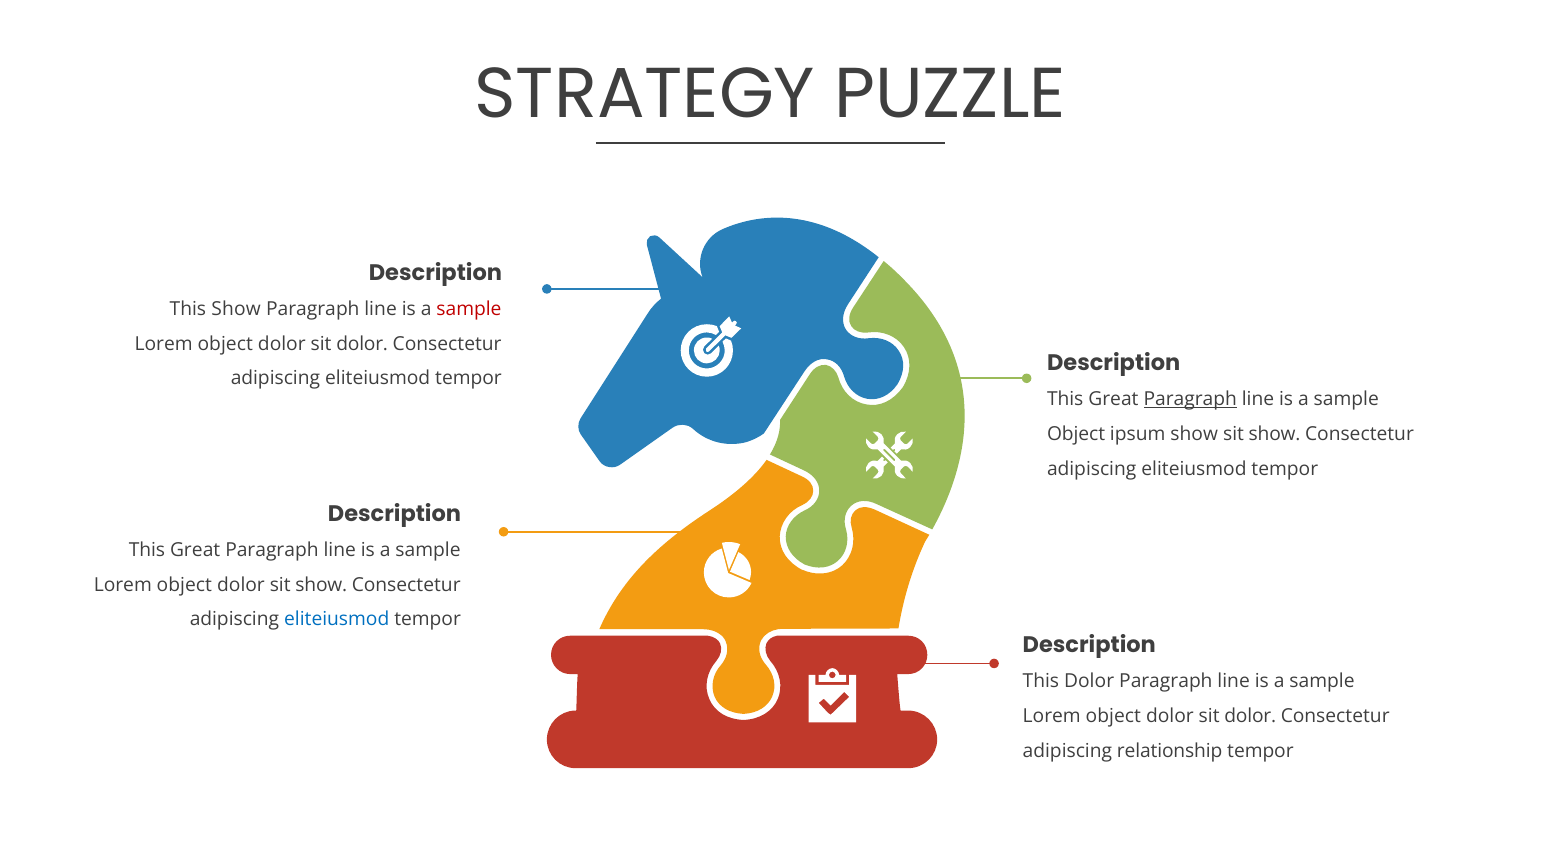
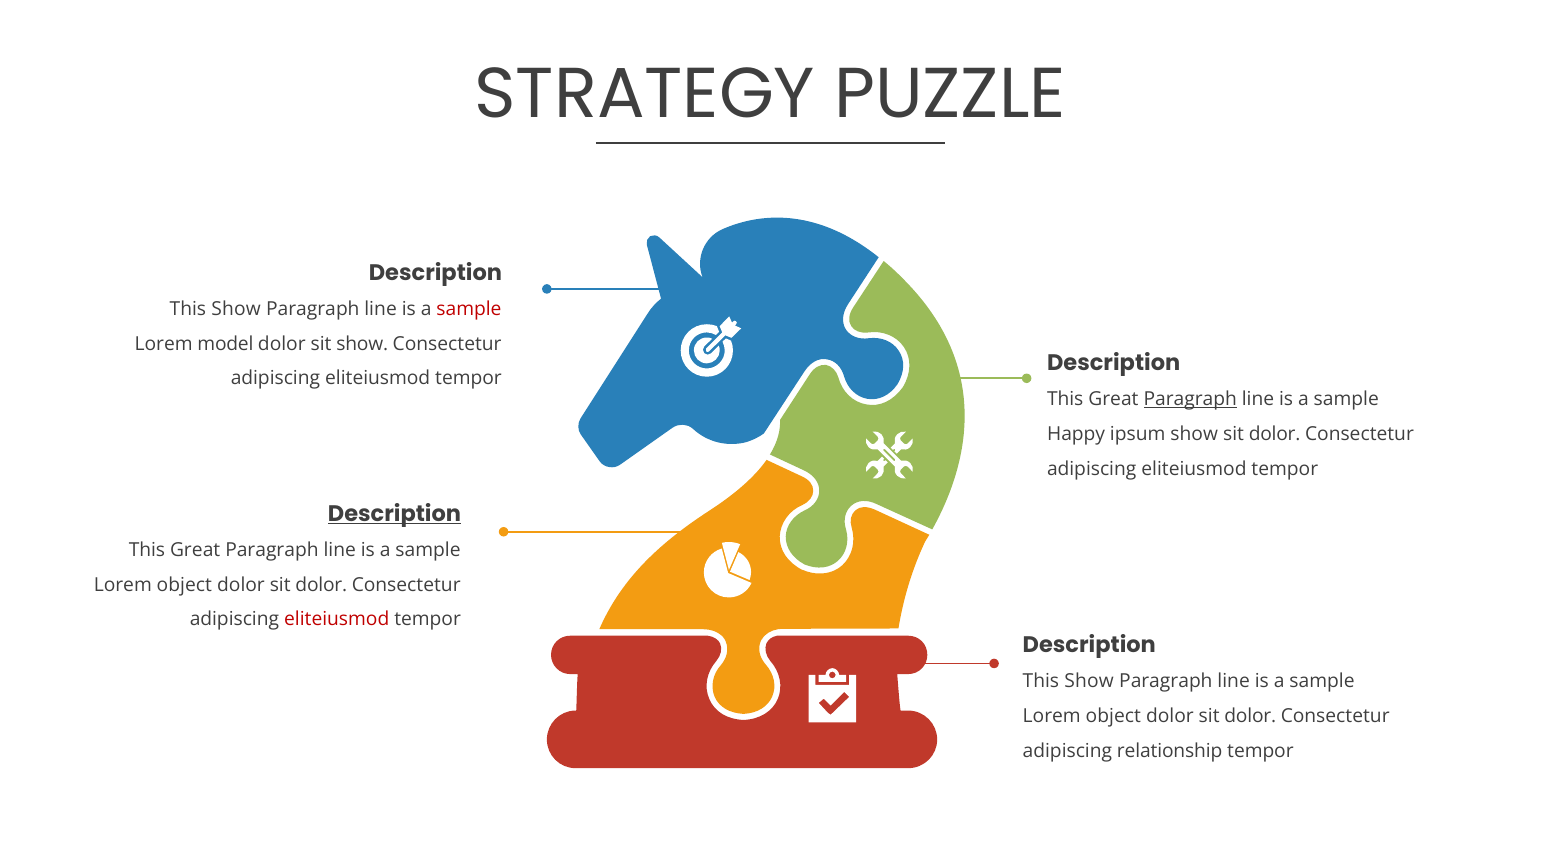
object at (225, 344): object -> model
dolor at (362, 344): dolor -> show
Object at (1076, 434): Object -> Happy
show at (1275, 434): show -> dolor
Description at (395, 514) underline: none -> present
show at (321, 585): show -> dolor
eliteiusmod at (337, 619) colour: blue -> red
Dolor at (1089, 681): Dolor -> Show
